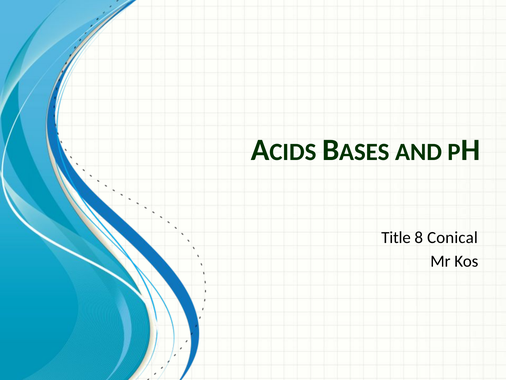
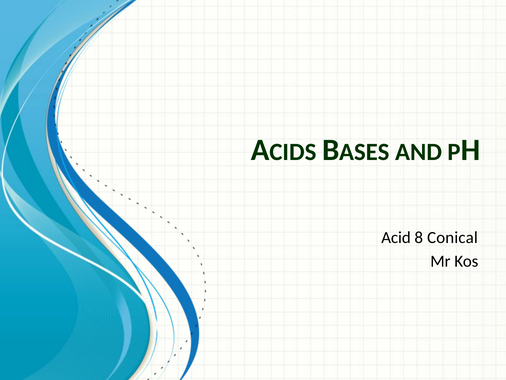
Title: Title -> Acid
